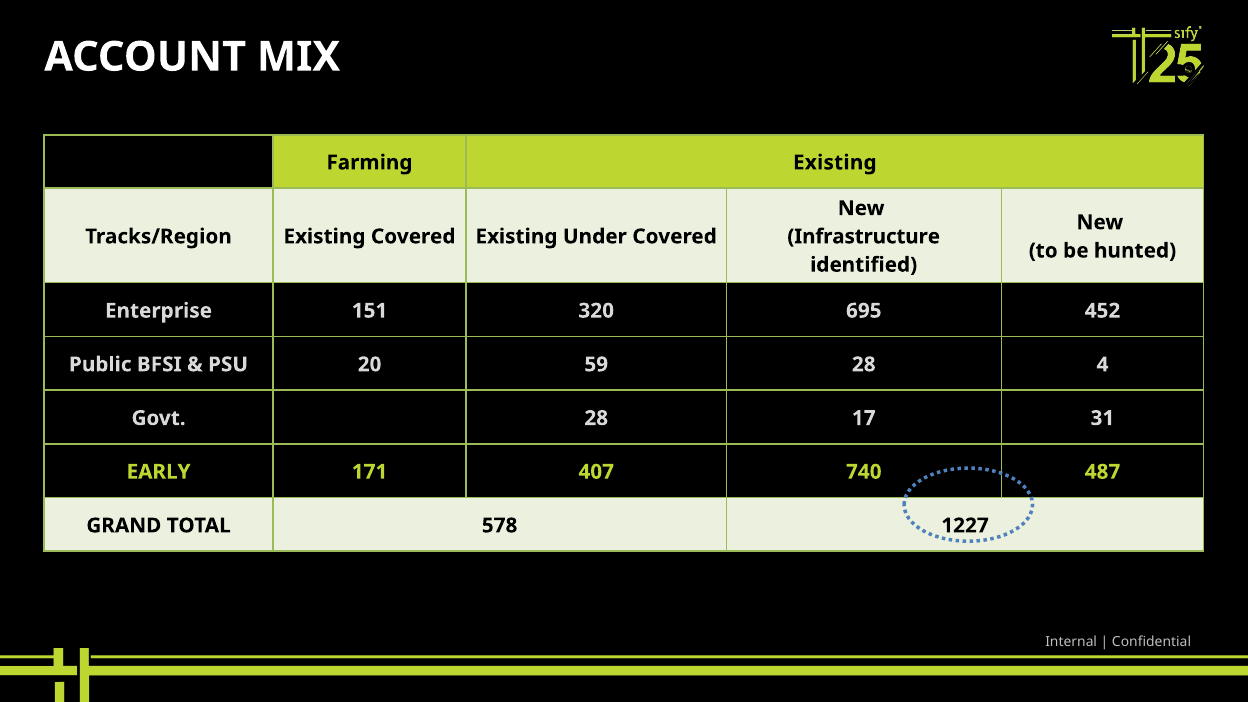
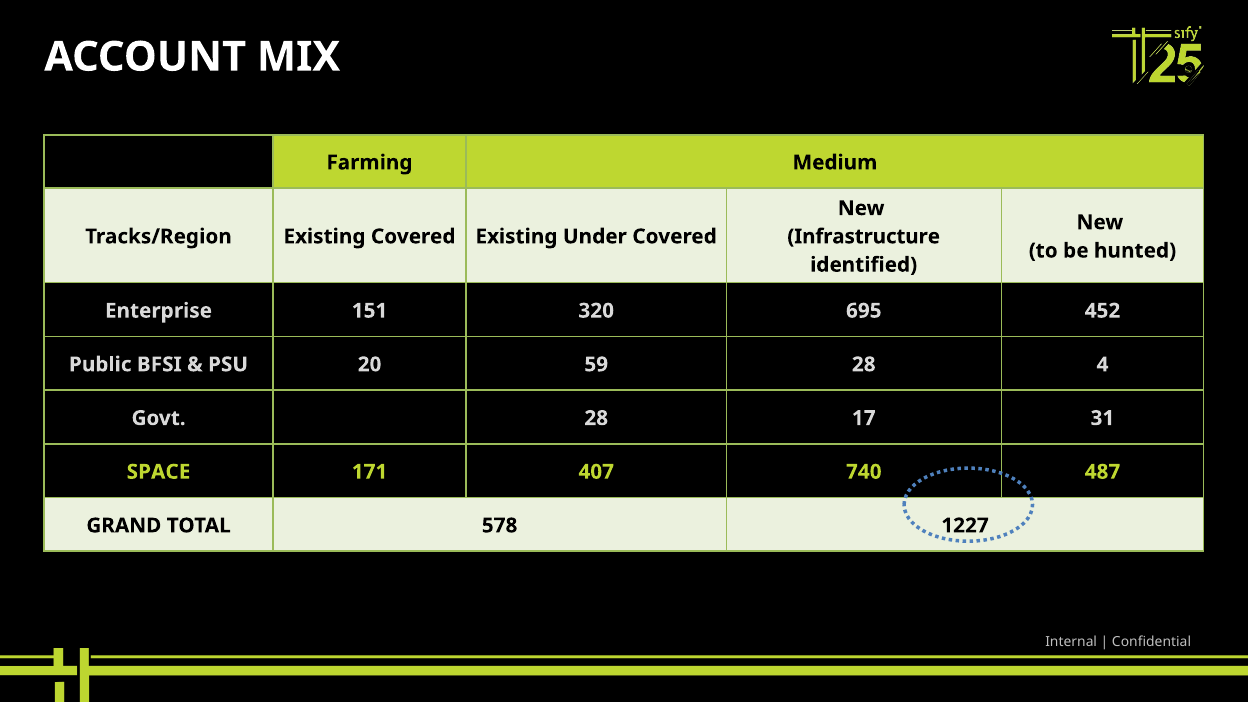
Farming Existing: Existing -> Medium
EARLY: EARLY -> SPACE
